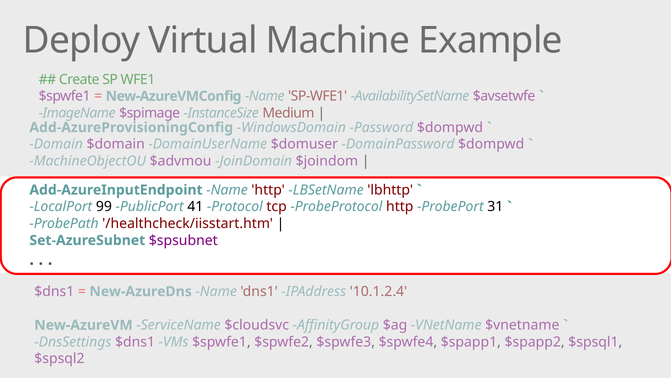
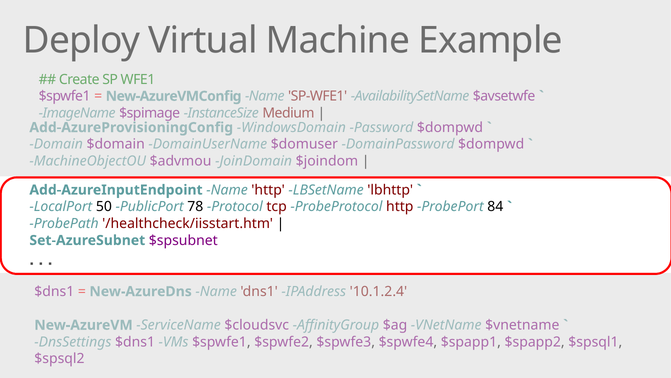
99: 99 -> 50
41: 41 -> 78
31: 31 -> 84
